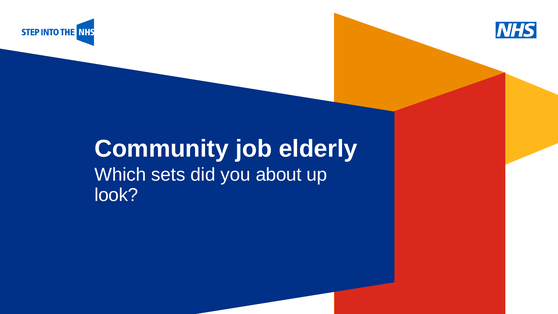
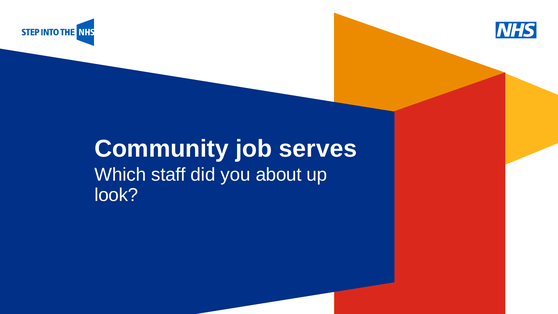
elderly: elderly -> serves
sets: sets -> staff
